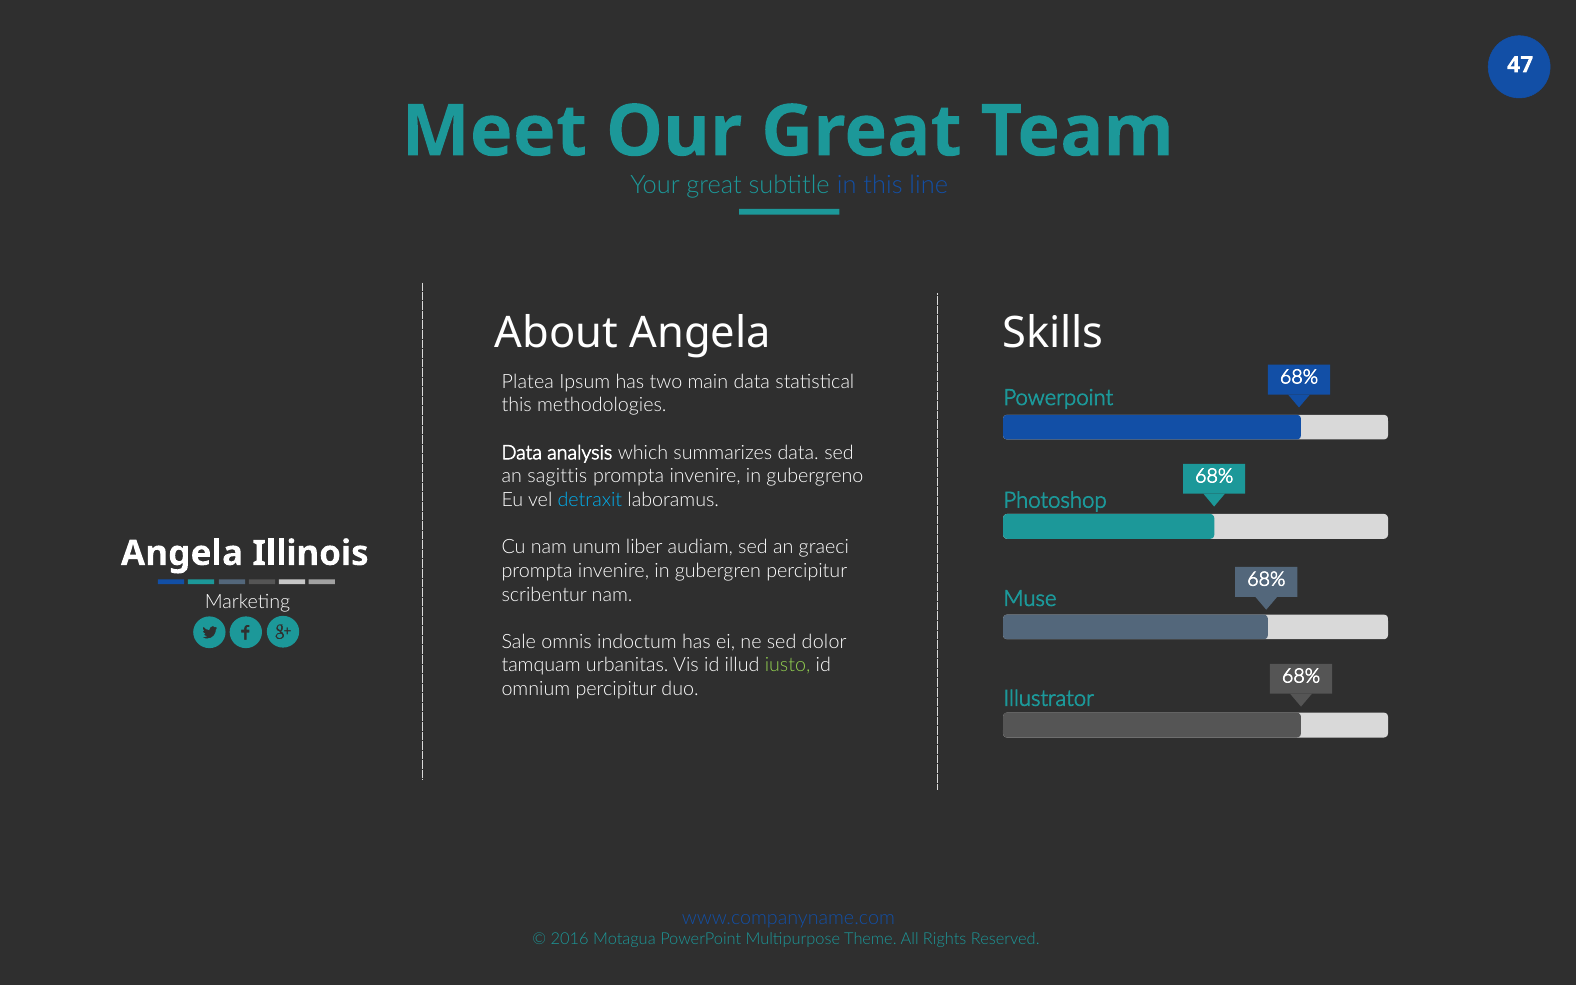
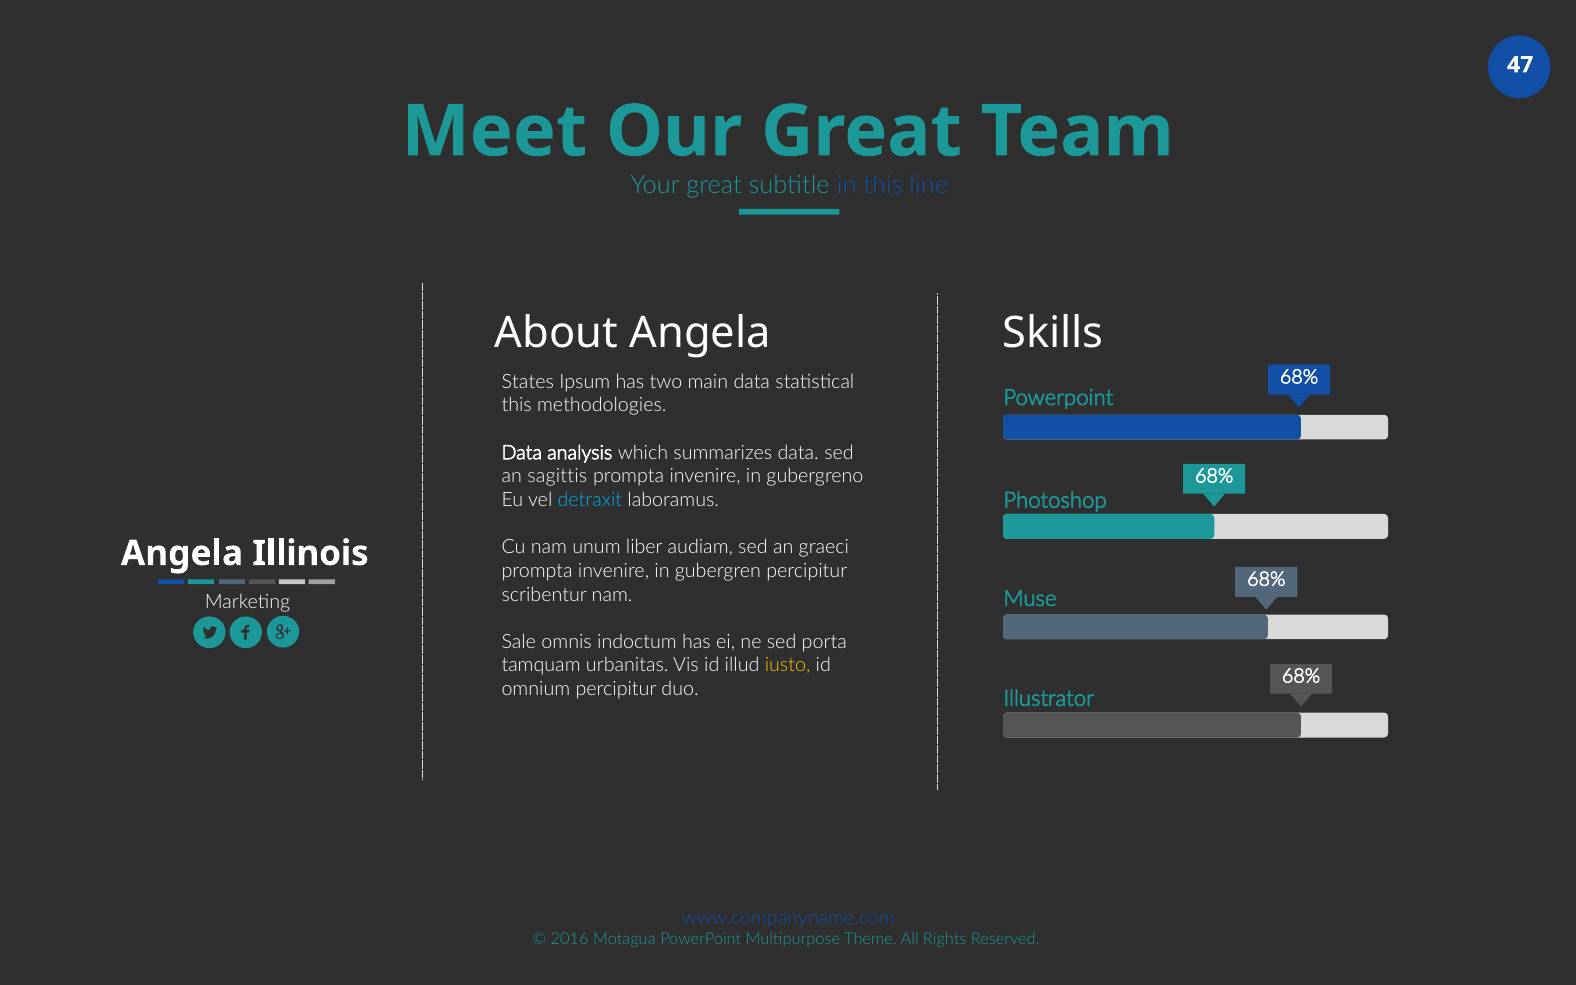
Platea: Platea -> States
dolor: dolor -> porta
iusto colour: light green -> yellow
